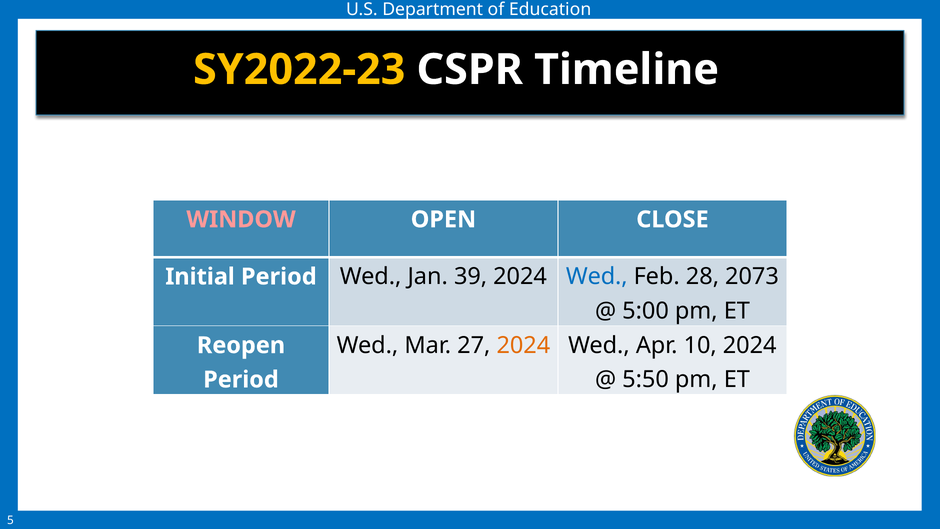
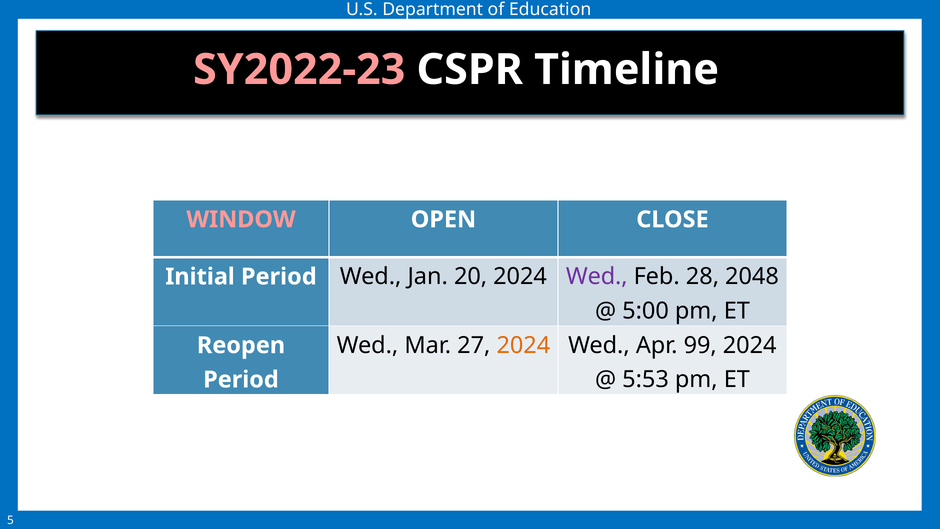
SY2022-23 colour: yellow -> pink
39: 39 -> 20
Wed at (597, 277) colour: blue -> purple
2073: 2073 -> 2048
10: 10 -> 99
5:50: 5:50 -> 5:53
